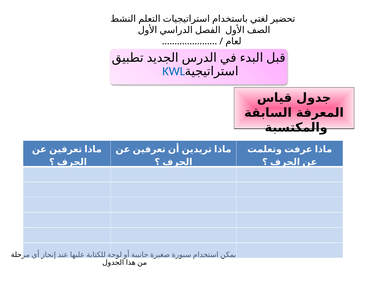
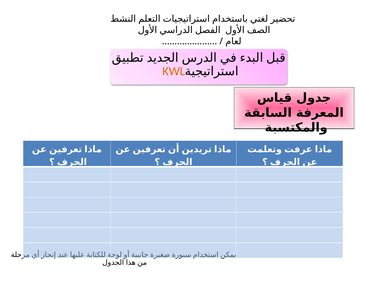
KWL at (174, 71) colour: blue -> orange
